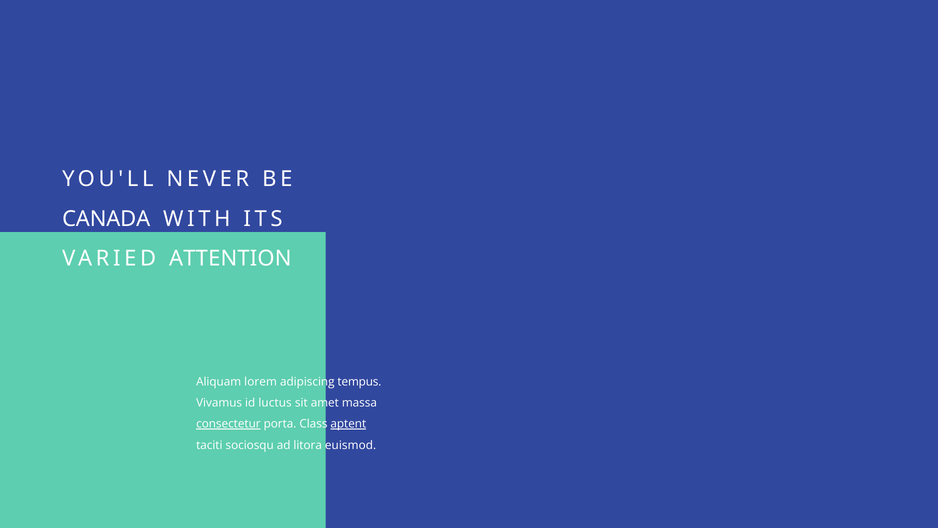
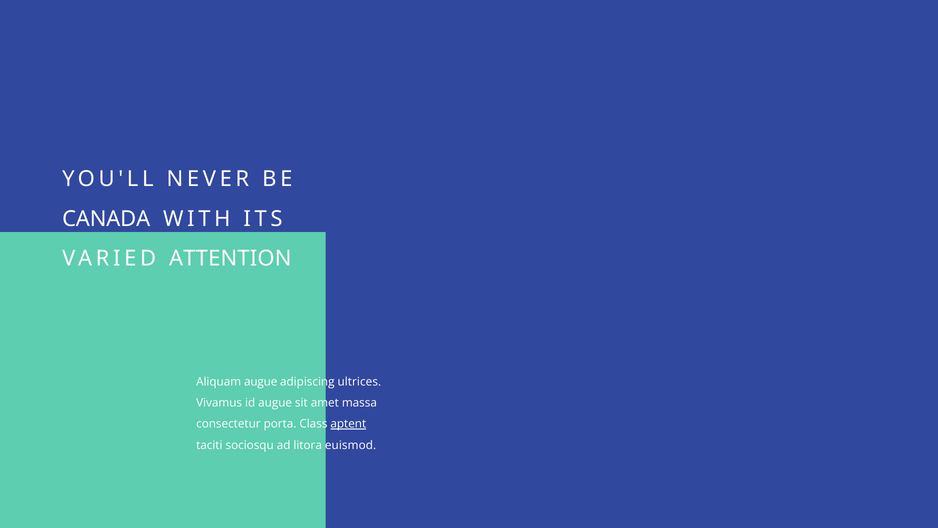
Aliquam lorem: lorem -> augue
tempus: tempus -> ultrices
id luctus: luctus -> augue
consectetur underline: present -> none
